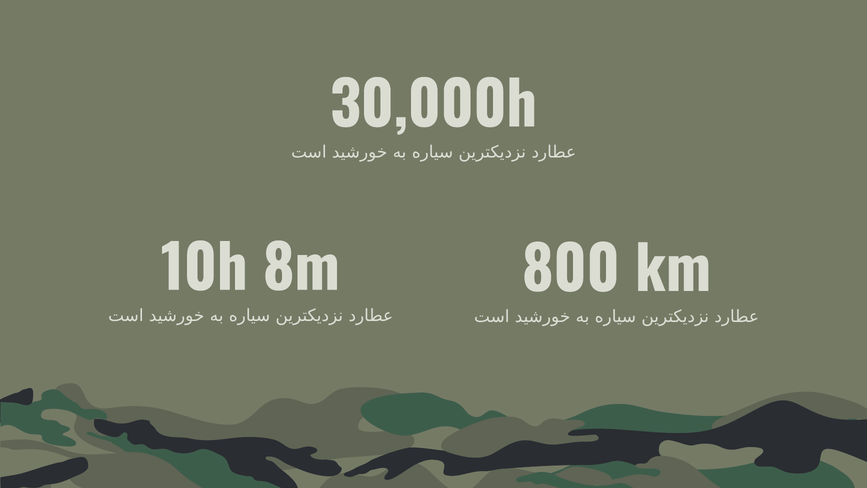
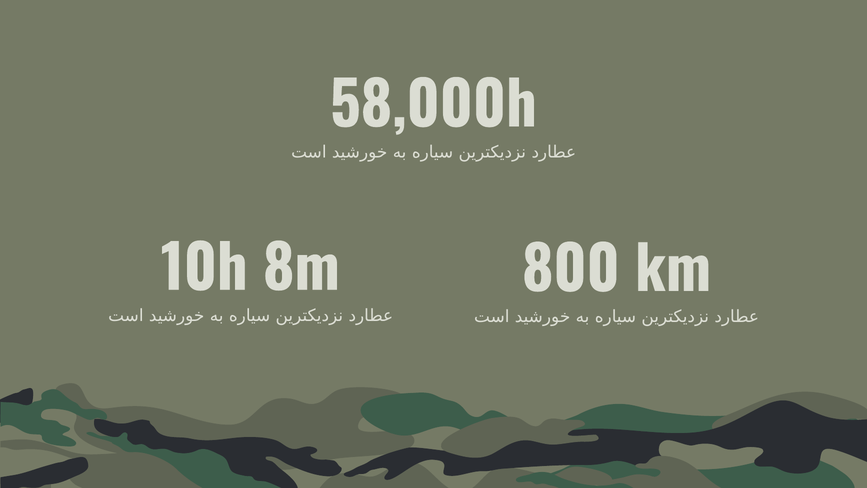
30,000h: 30,000h -> 58,000h
